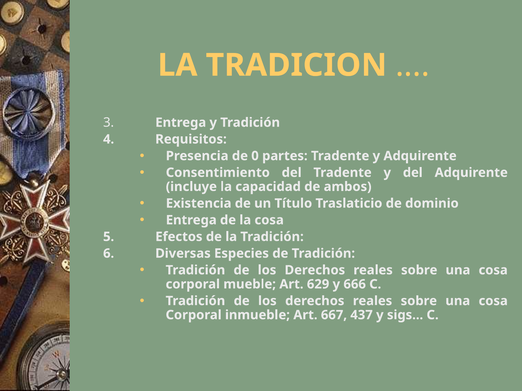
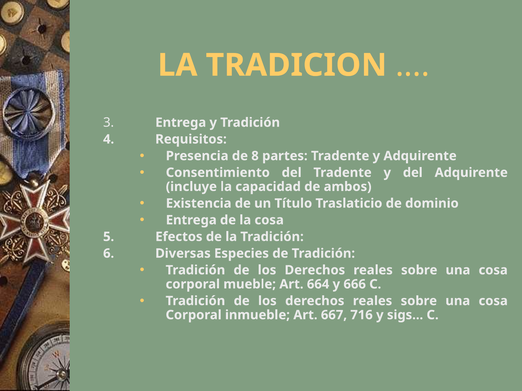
0: 0 -> 8
629: 629 -> 664
437: 437 -> 716
